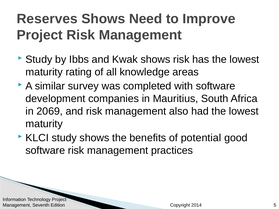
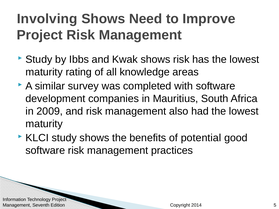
Reserves: Reserves -> Involving
2069: 2069 -> 2009
